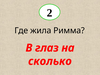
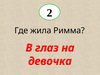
сколько: сколько -> девочка
